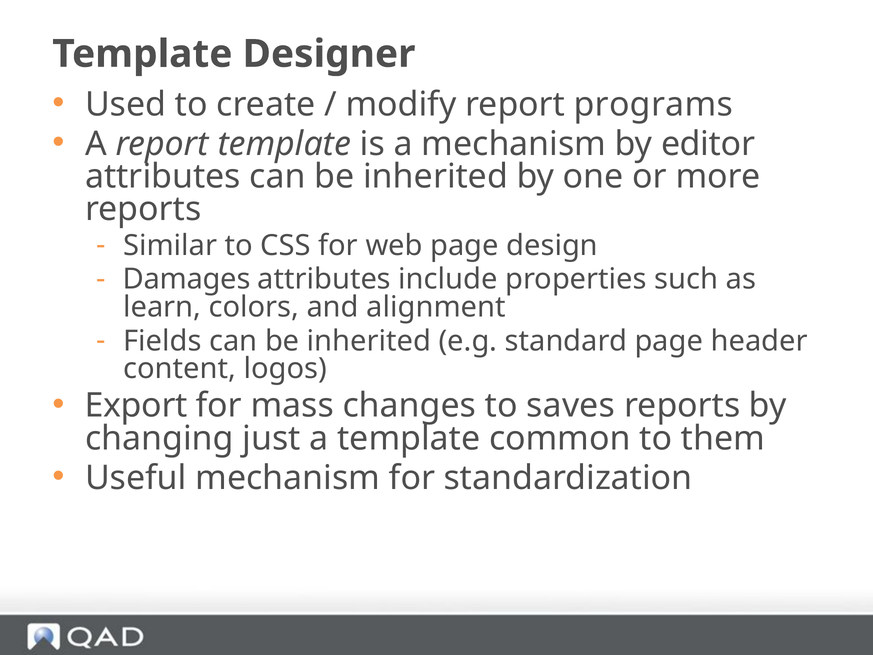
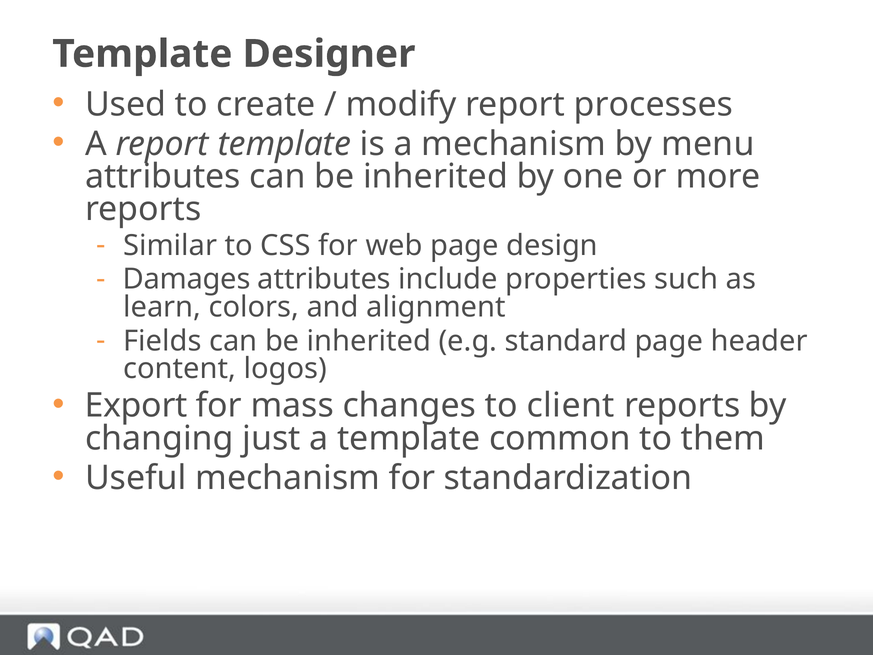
programs: programs -> processes
editor: editor -> menu
saves: saves -> client
